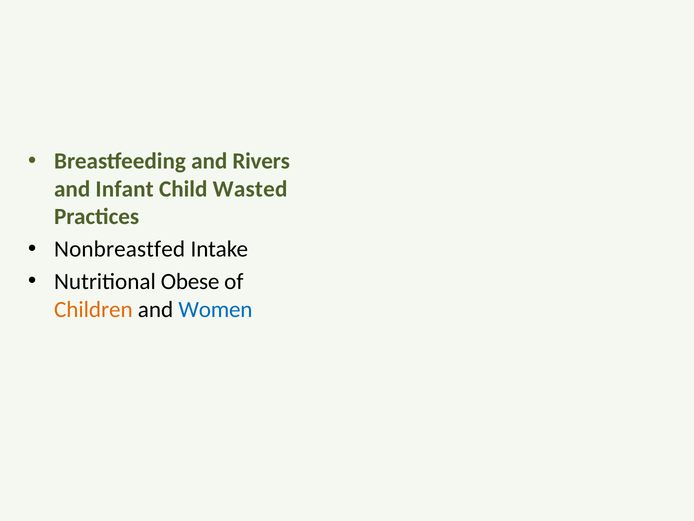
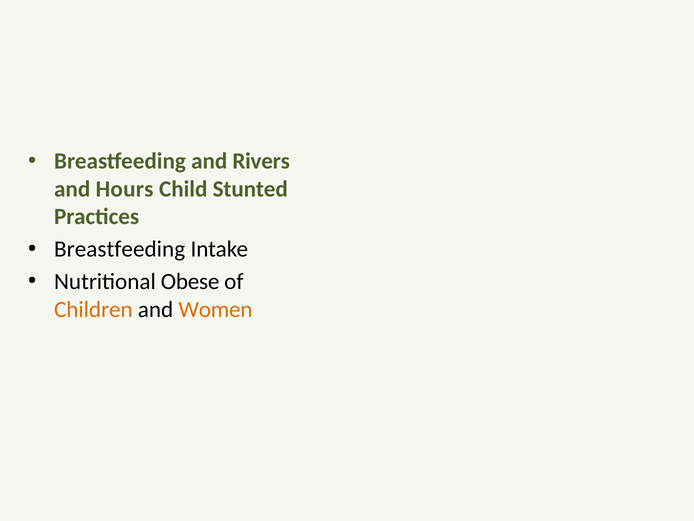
Infant: Infant -> Hours
Wasted: Wasted -> Stunted
Nonbreastfed at (120, 249): Nonbreastfed -> Breastfeeding
Women colour: blue -> orange
